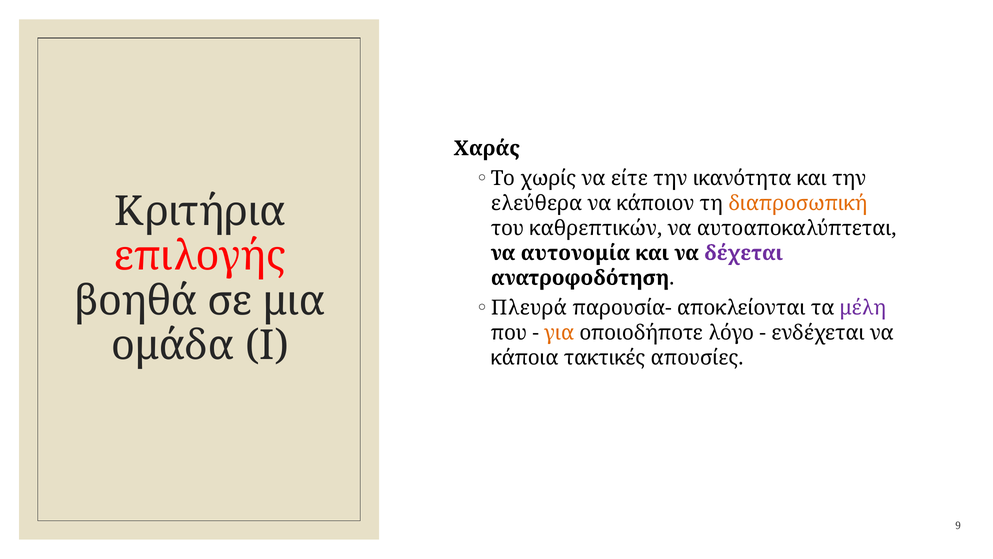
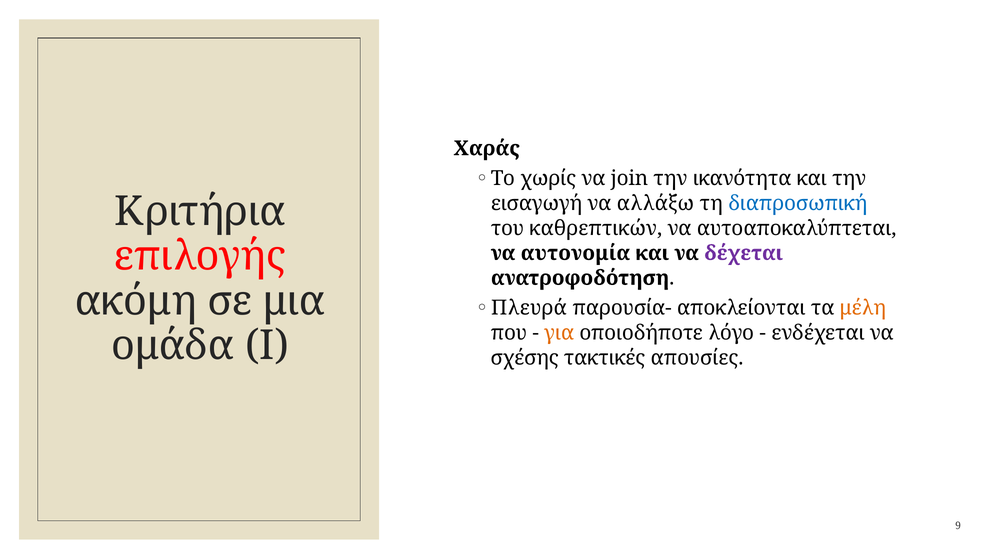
είτε: είτε -> join
ελεύθερα: ελεύθερα -> εισαγωγή
κάποιον: κάποιον -> αλλάξω
διαπροσωπική colour: orange -> blue
βοηθά: βοηθά -> ακόμη
μέλη colour: purple -> orange
κάποια: κάποια -> σχέσης
